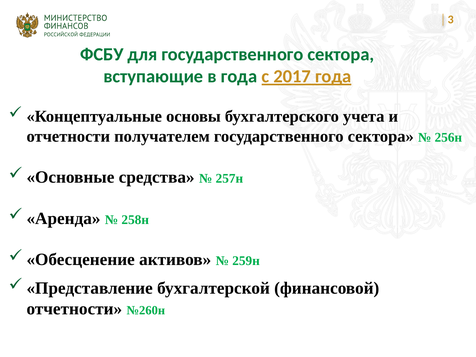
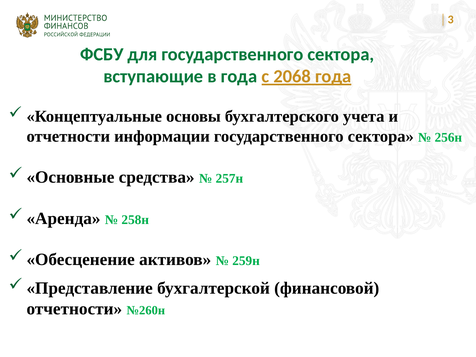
2017: 2017 -> 2068
получателем: получателем -> информации
